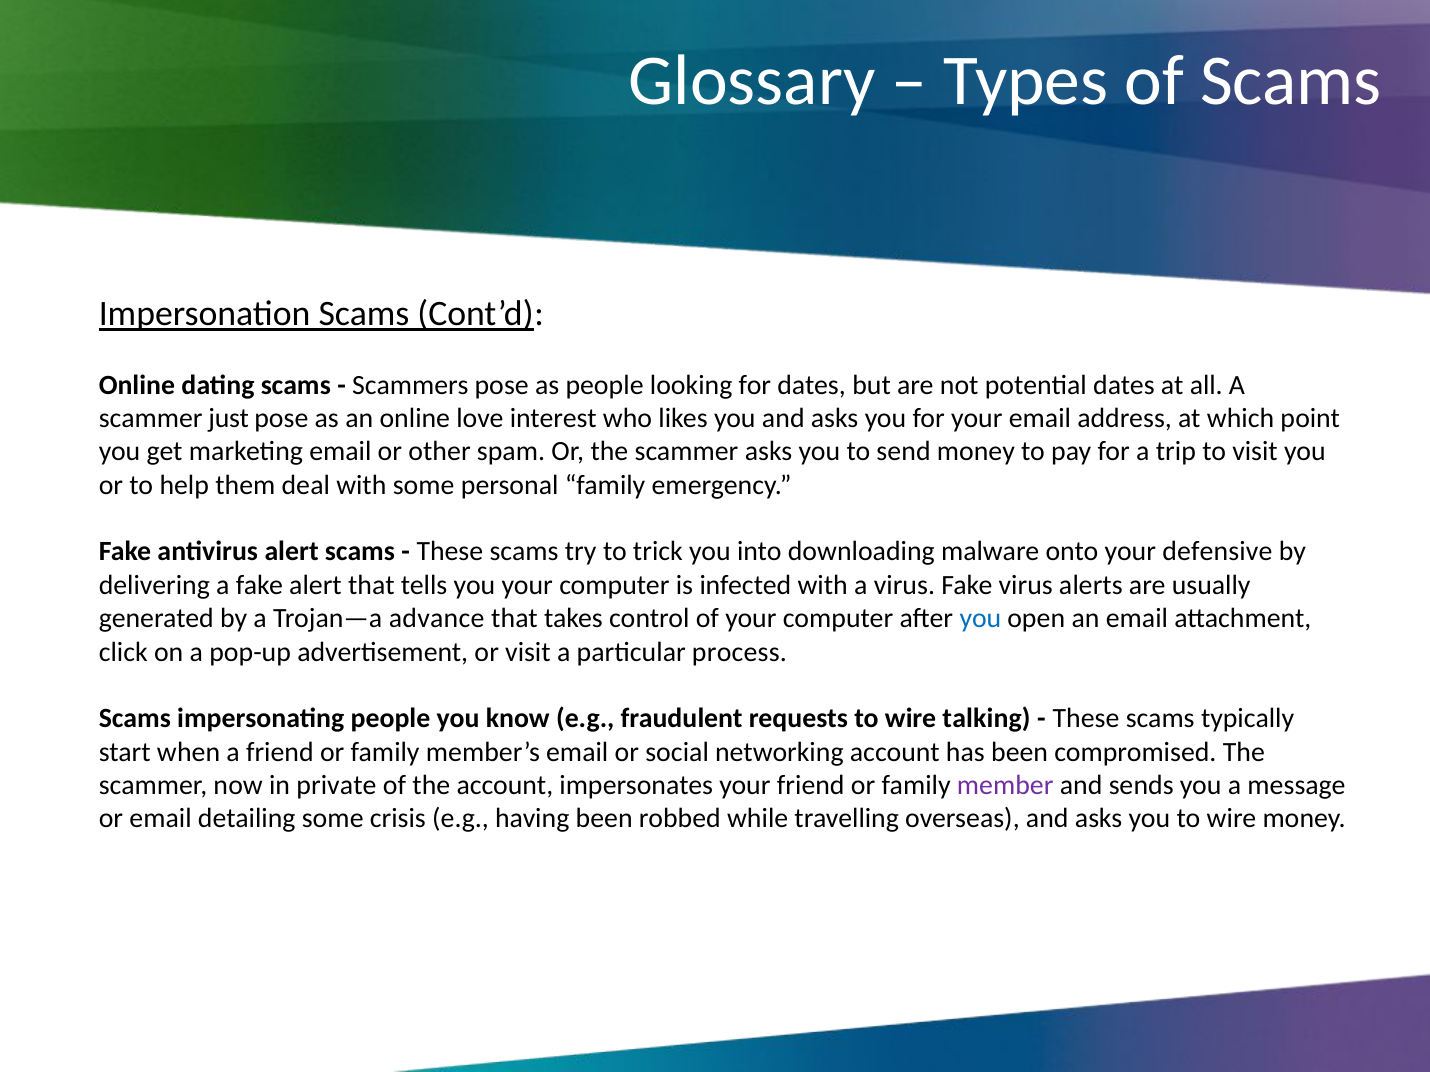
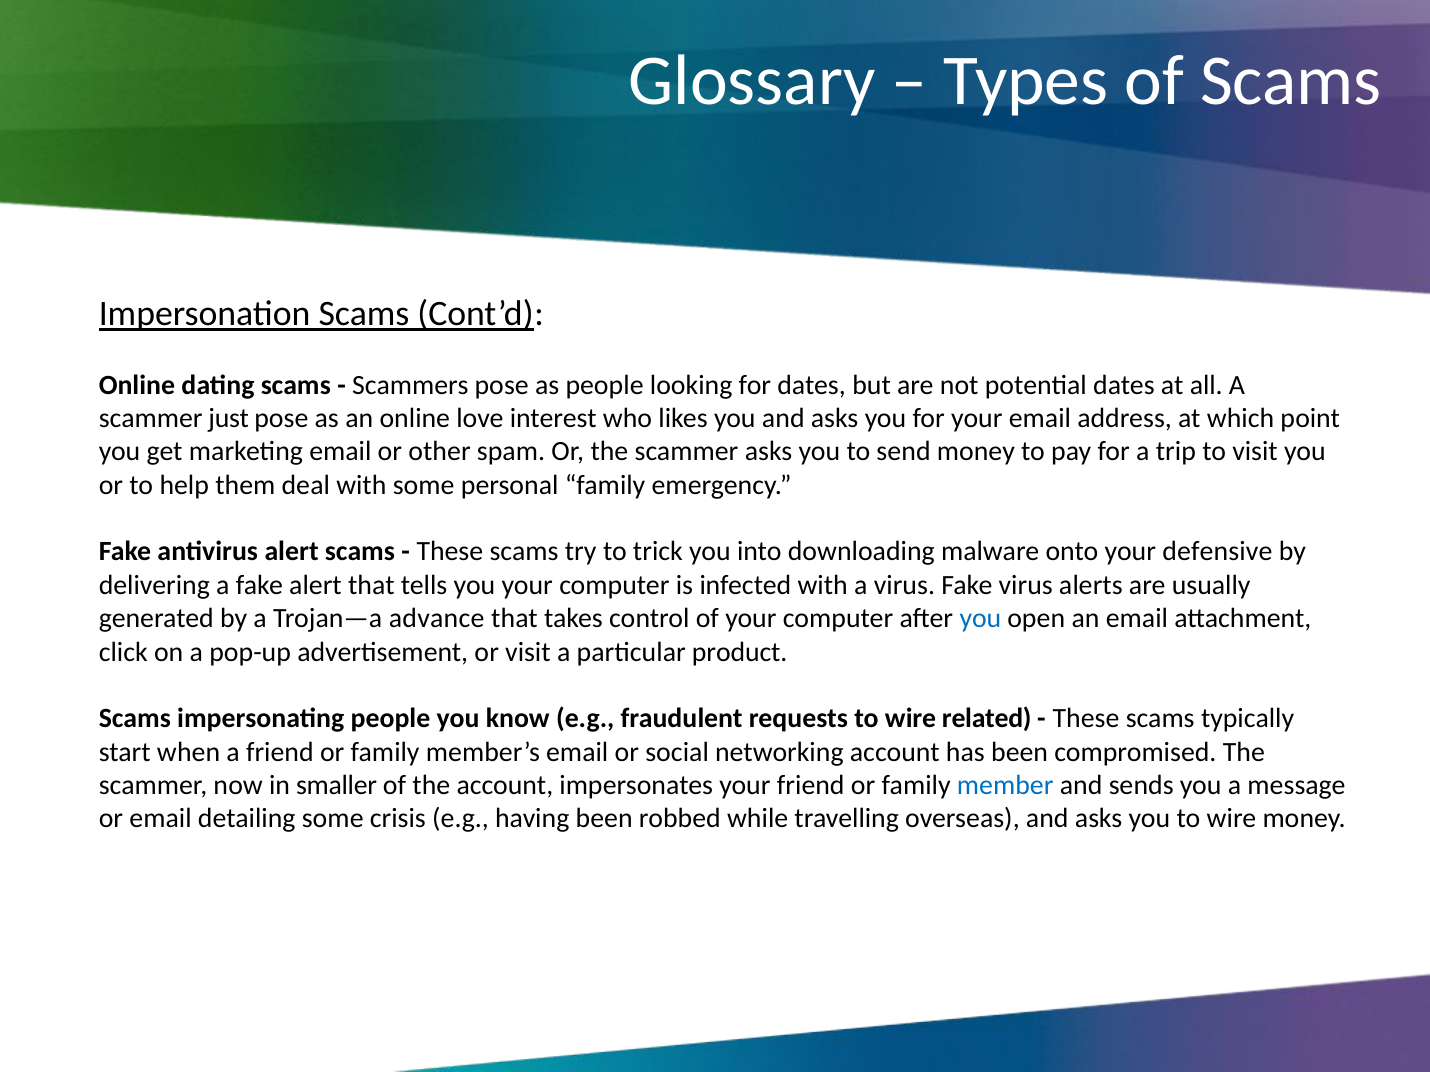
process: process -> product
talking: talking -> related
private: private -> smaller
member colour: purple -> blue
